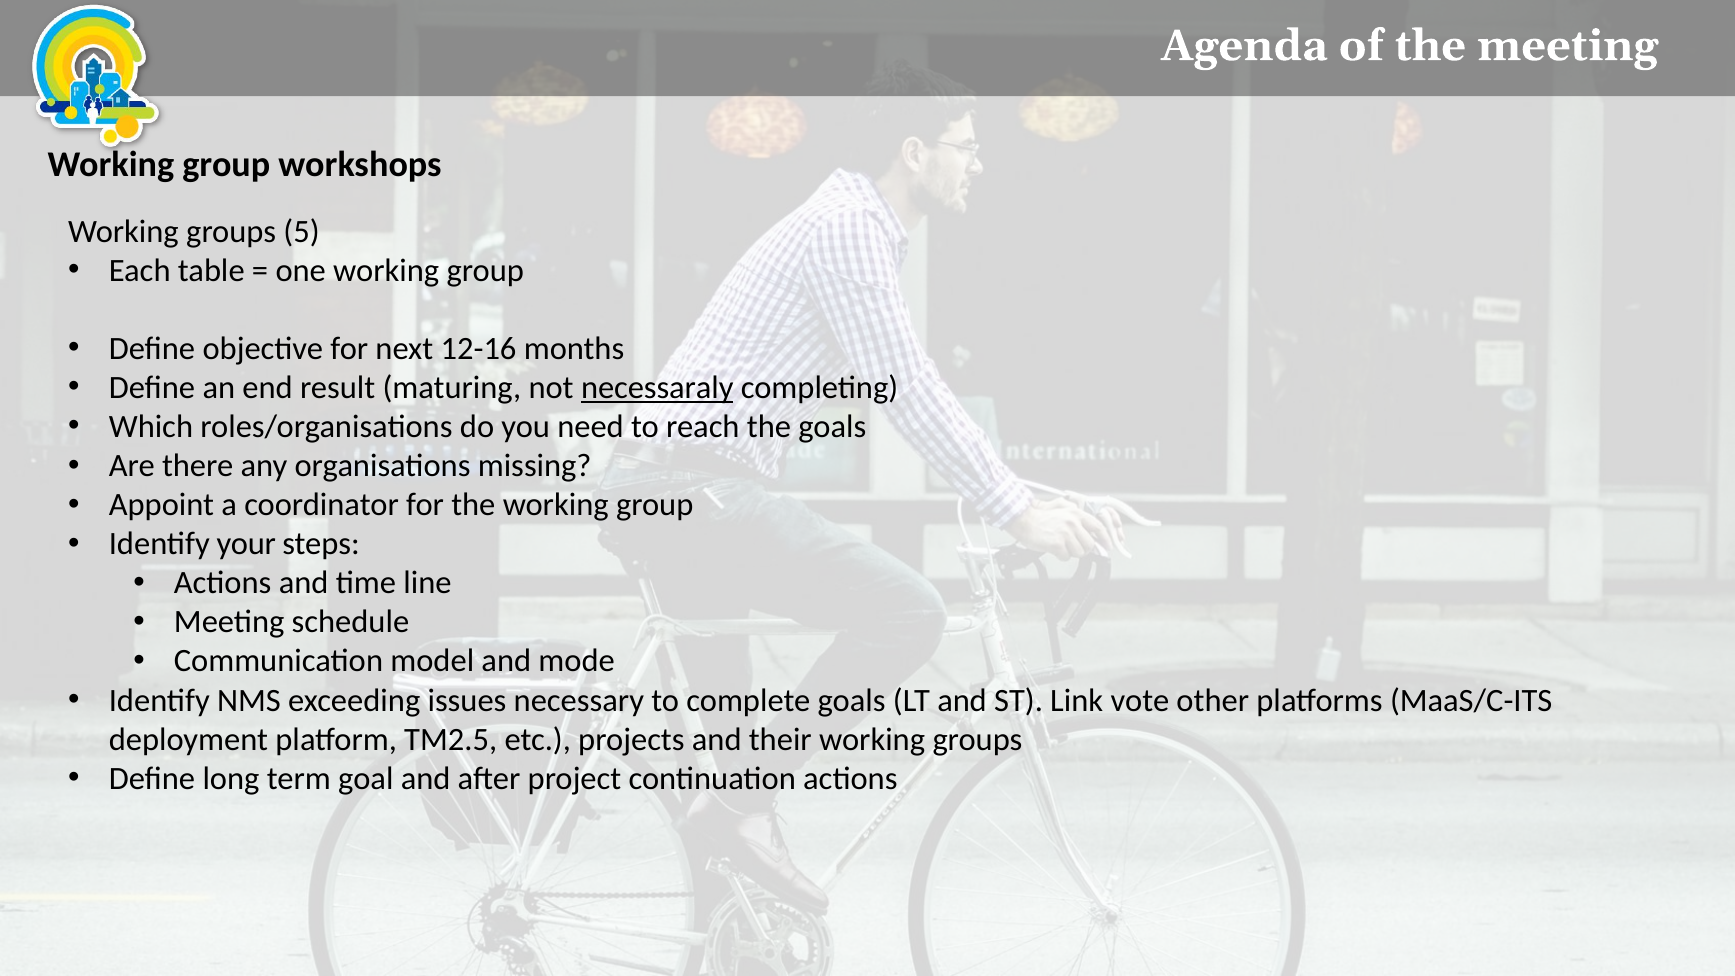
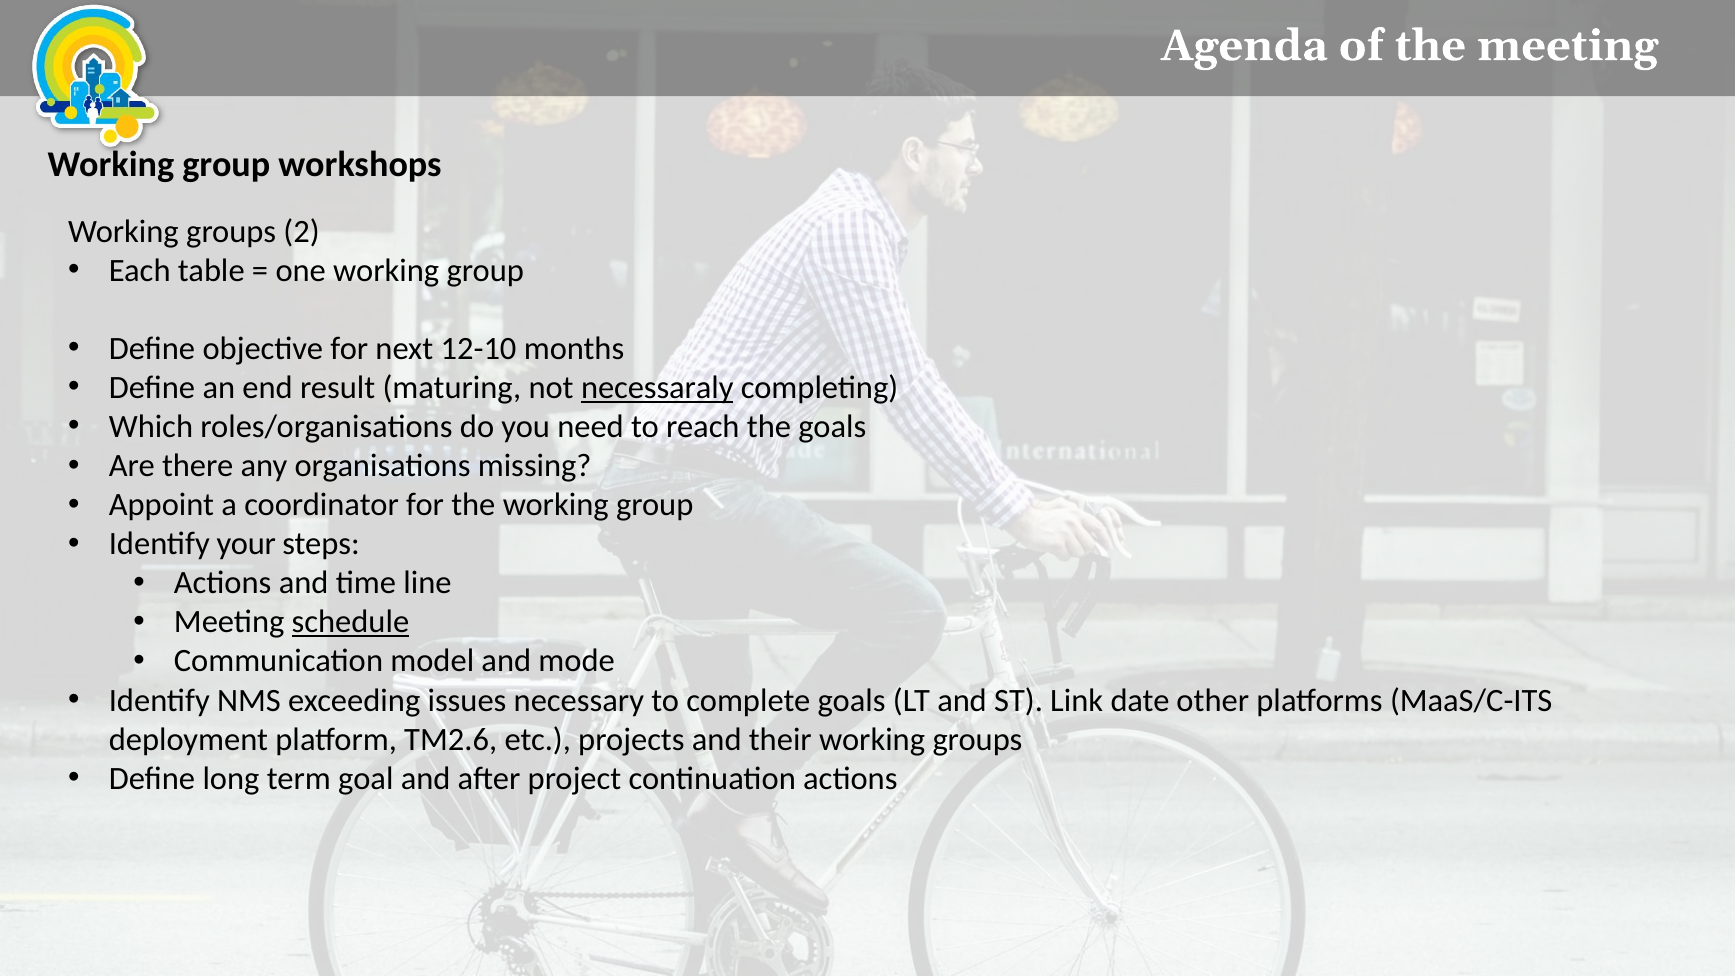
5: 5 -> 2
12-16: 12-16 -> 12-10
schedule underline: none -> present
vote: vote -> date
TM2.5: TM2.5 -> TM2.6
